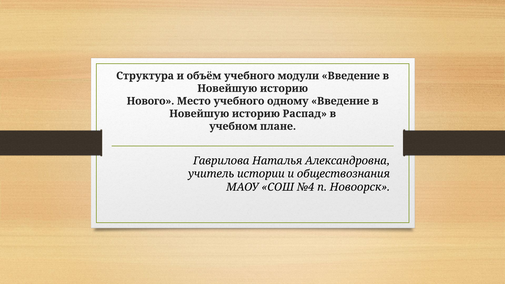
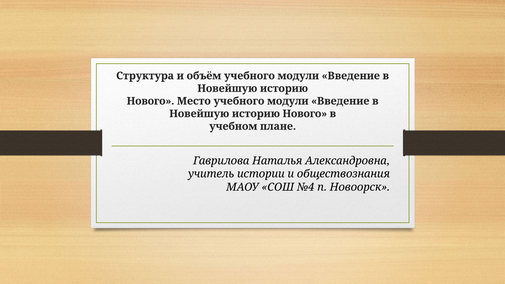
Место учебного одному: одному -> модули
Распад at (305, 114): Распад -> Нового
